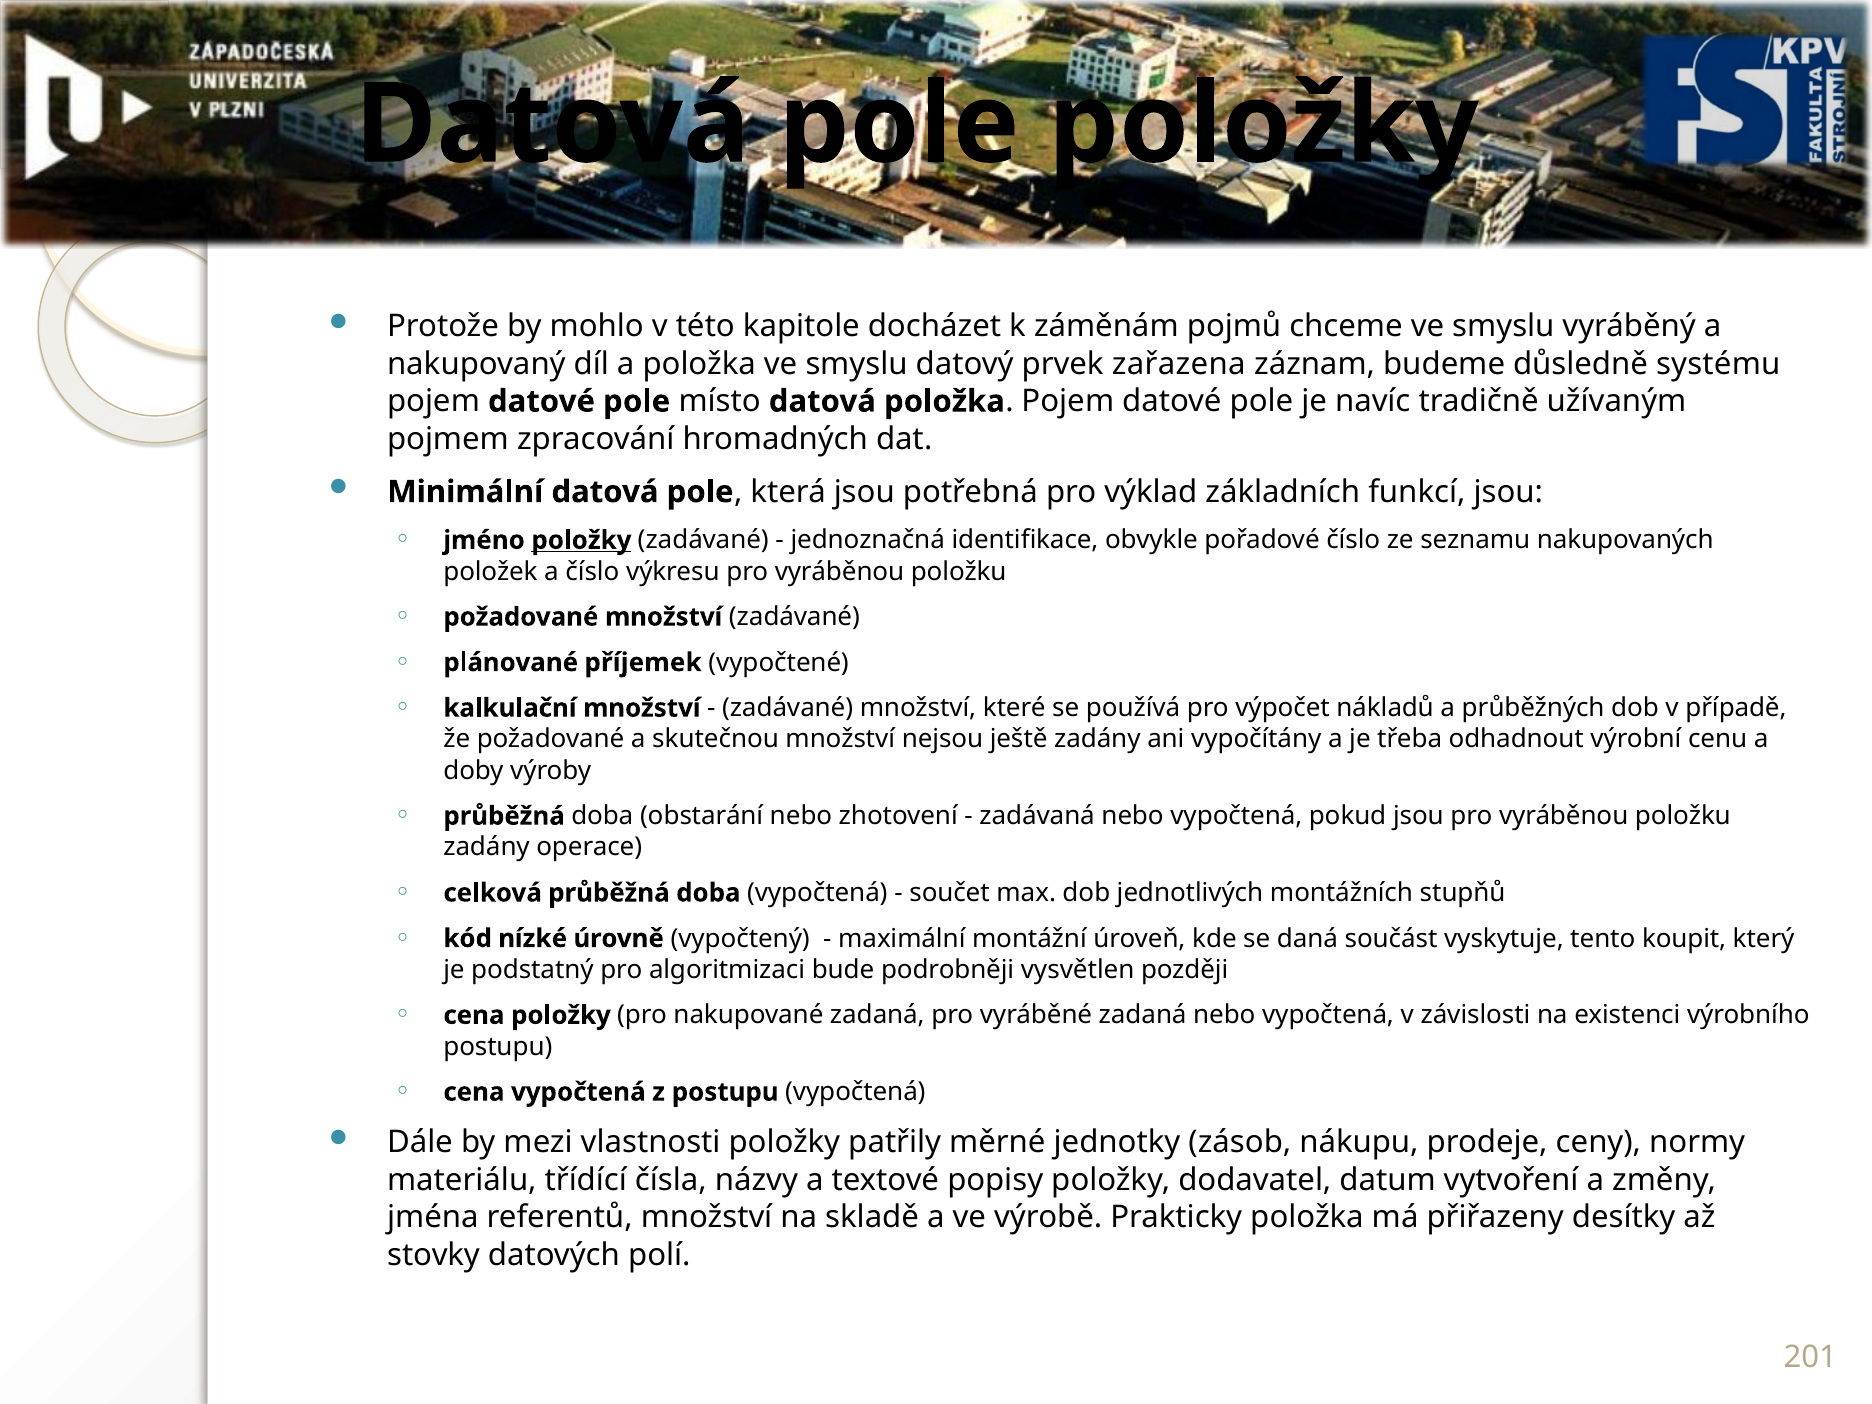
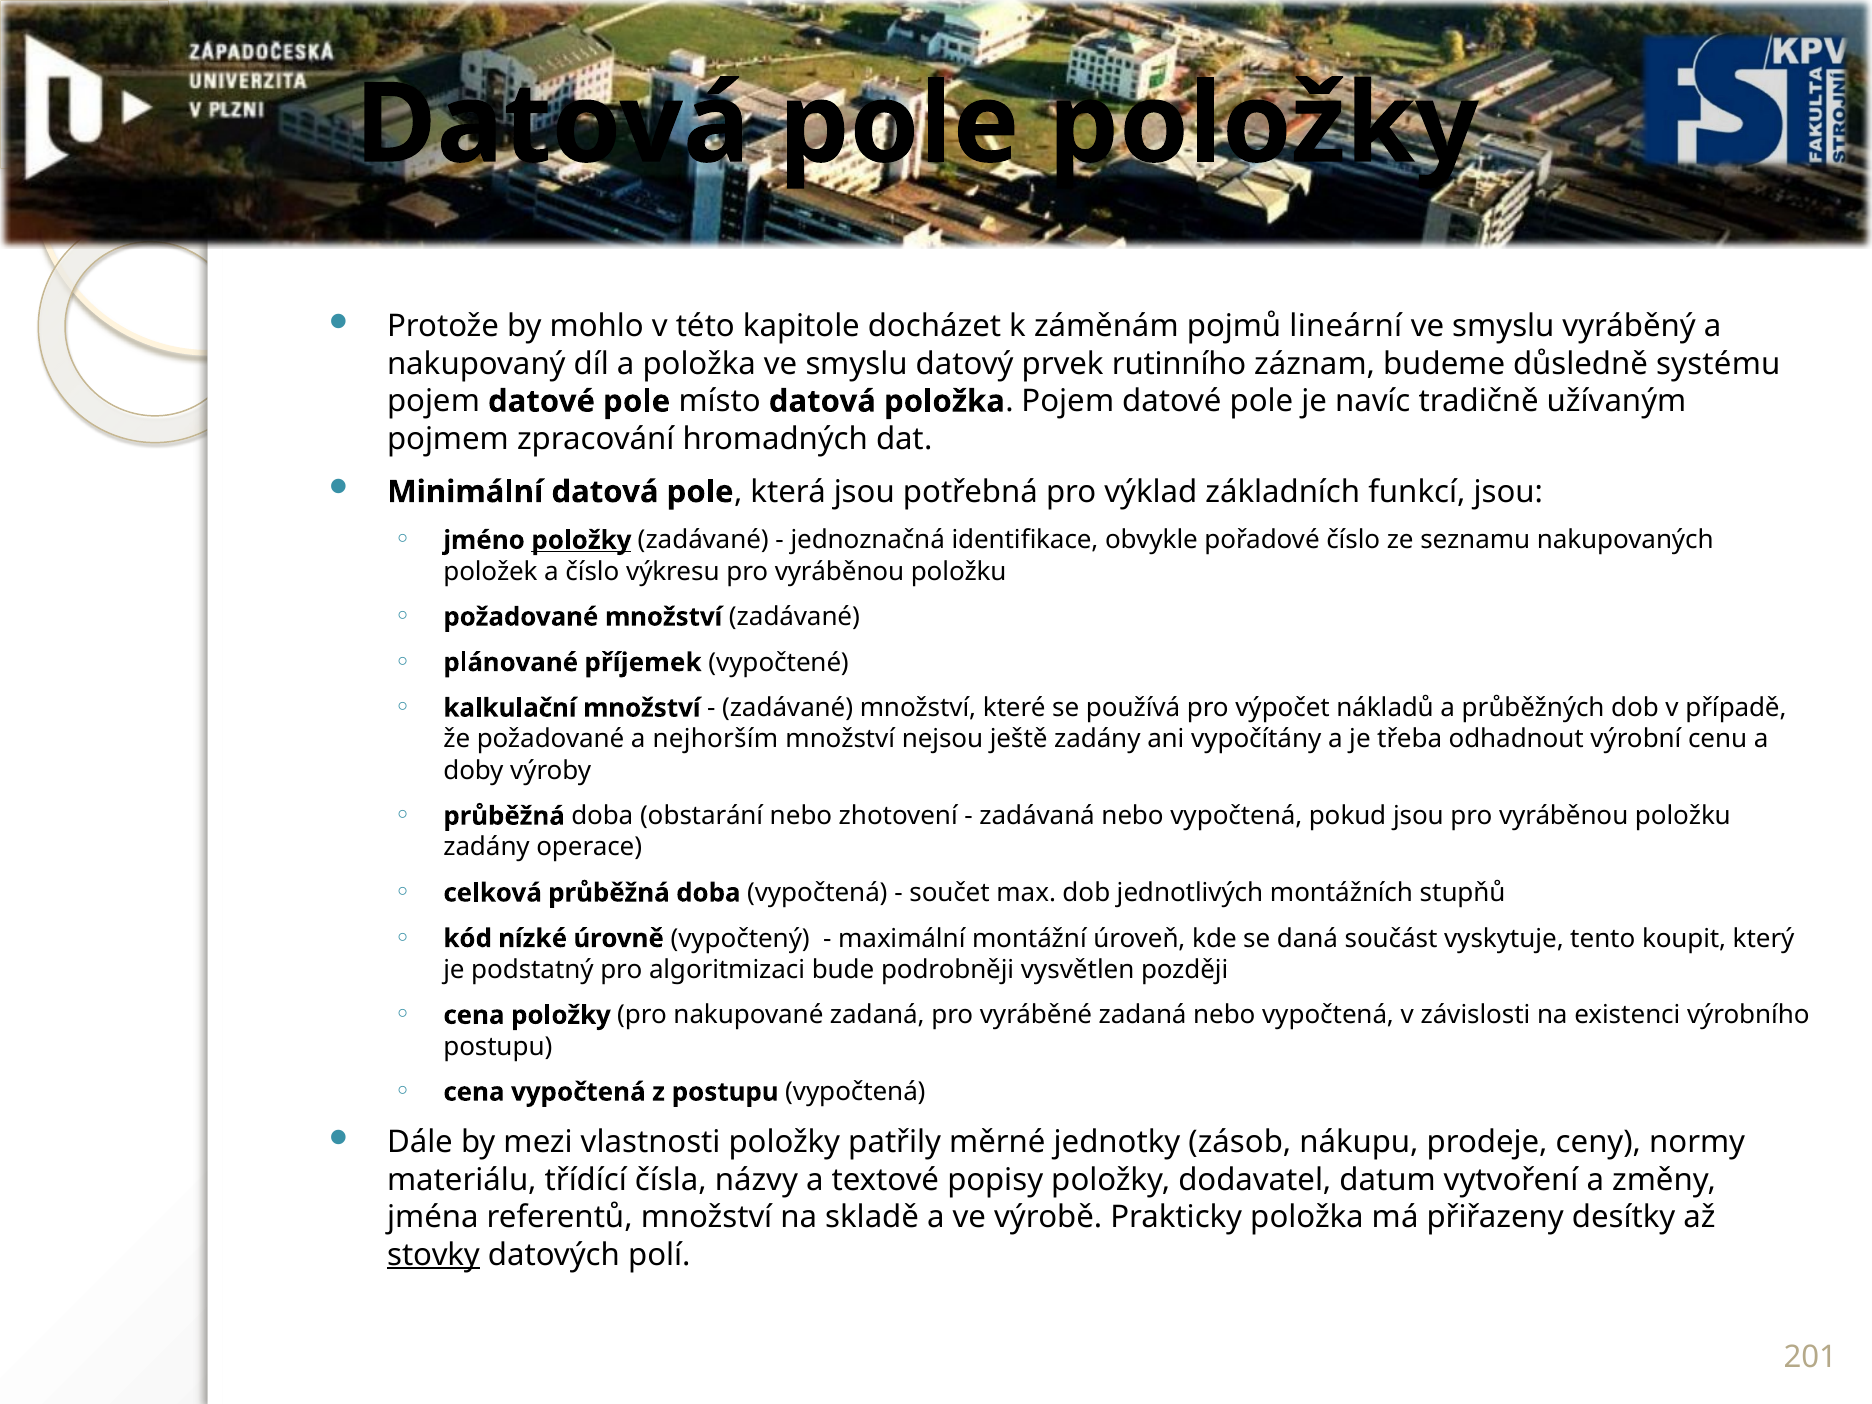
chceme: chceme -> lineární
zařazena: zařazena -> rutinního
skutečnou: skutečnou -> nejhorším
stovky underline: none -> present
